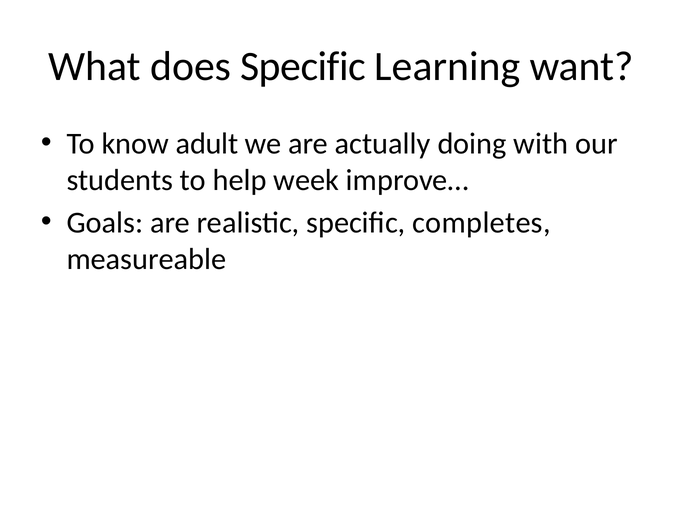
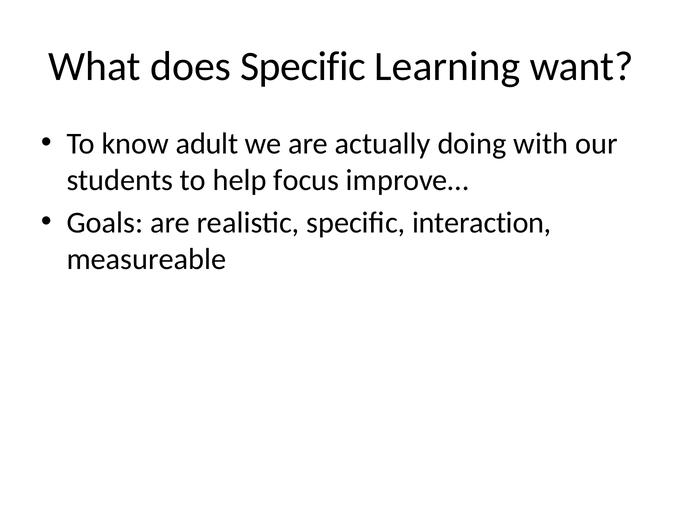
week: week -> focus
completes: completes -> interaction
